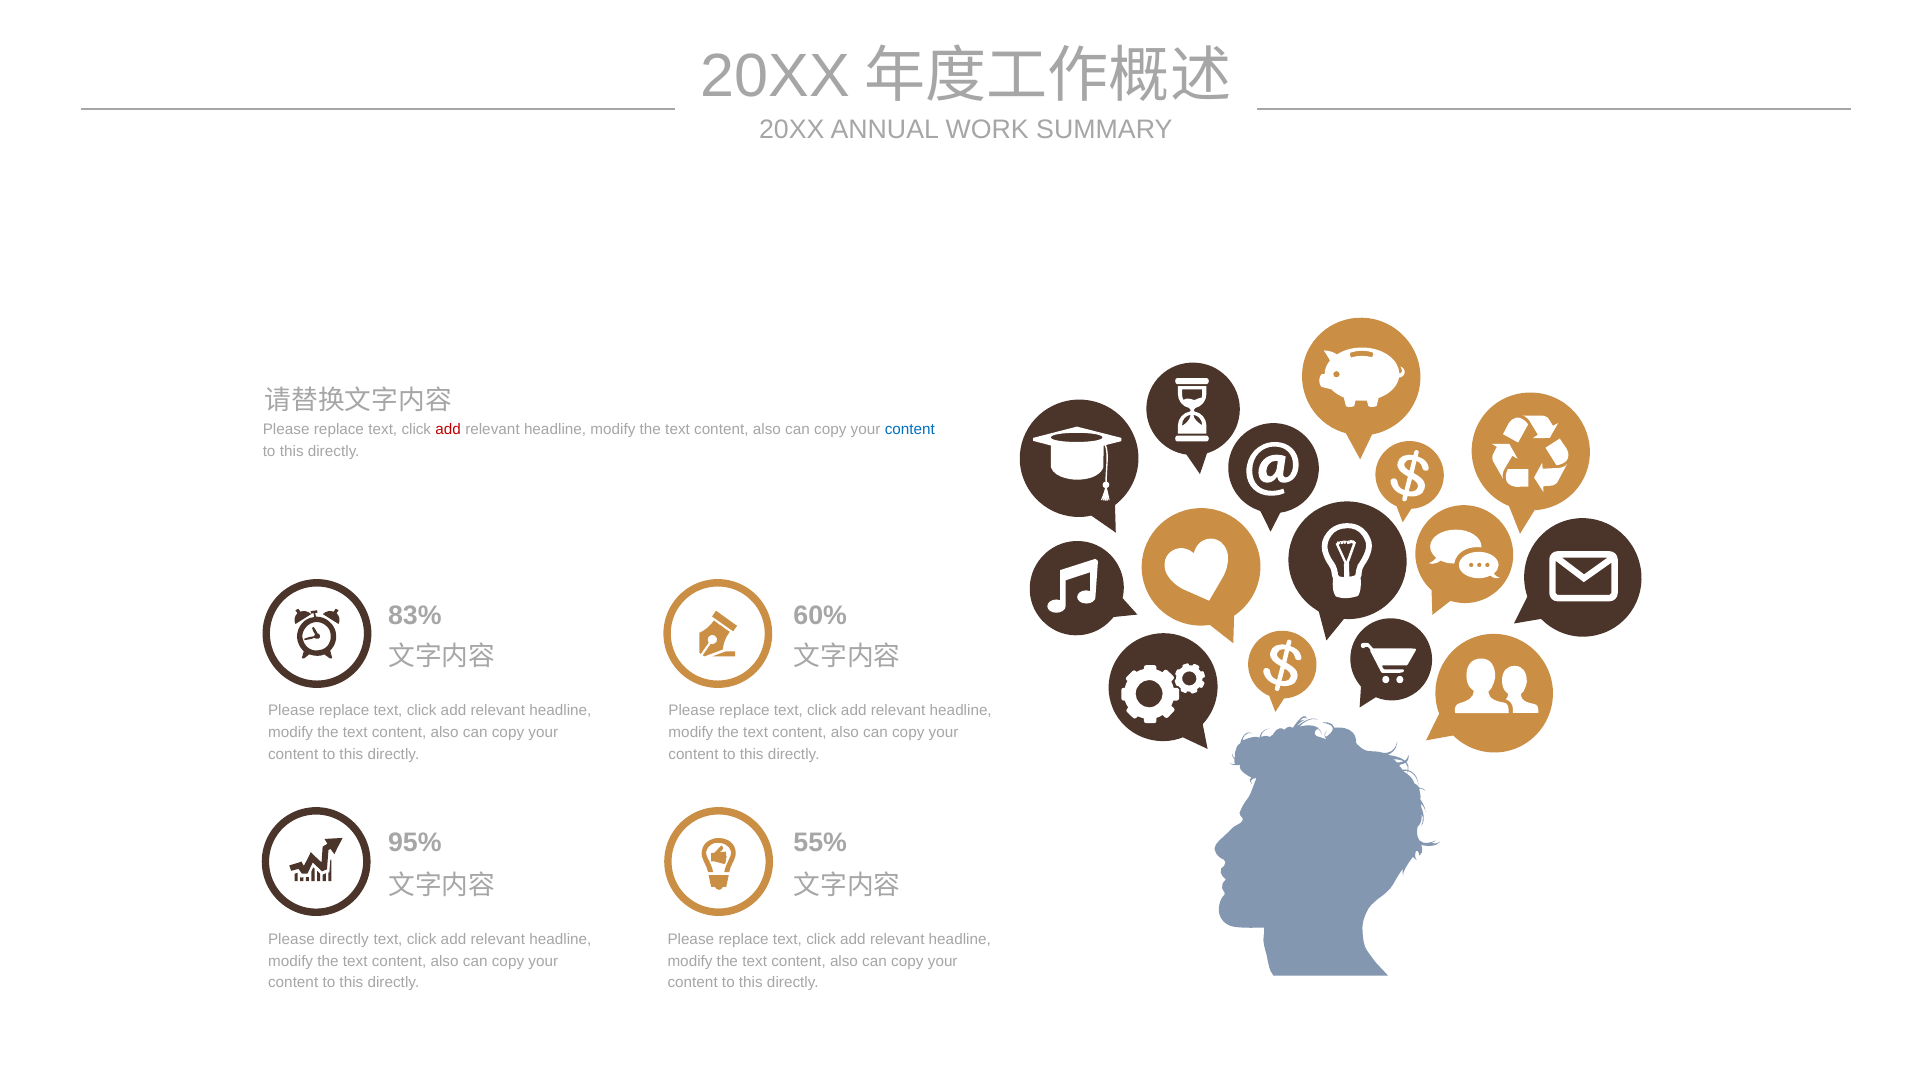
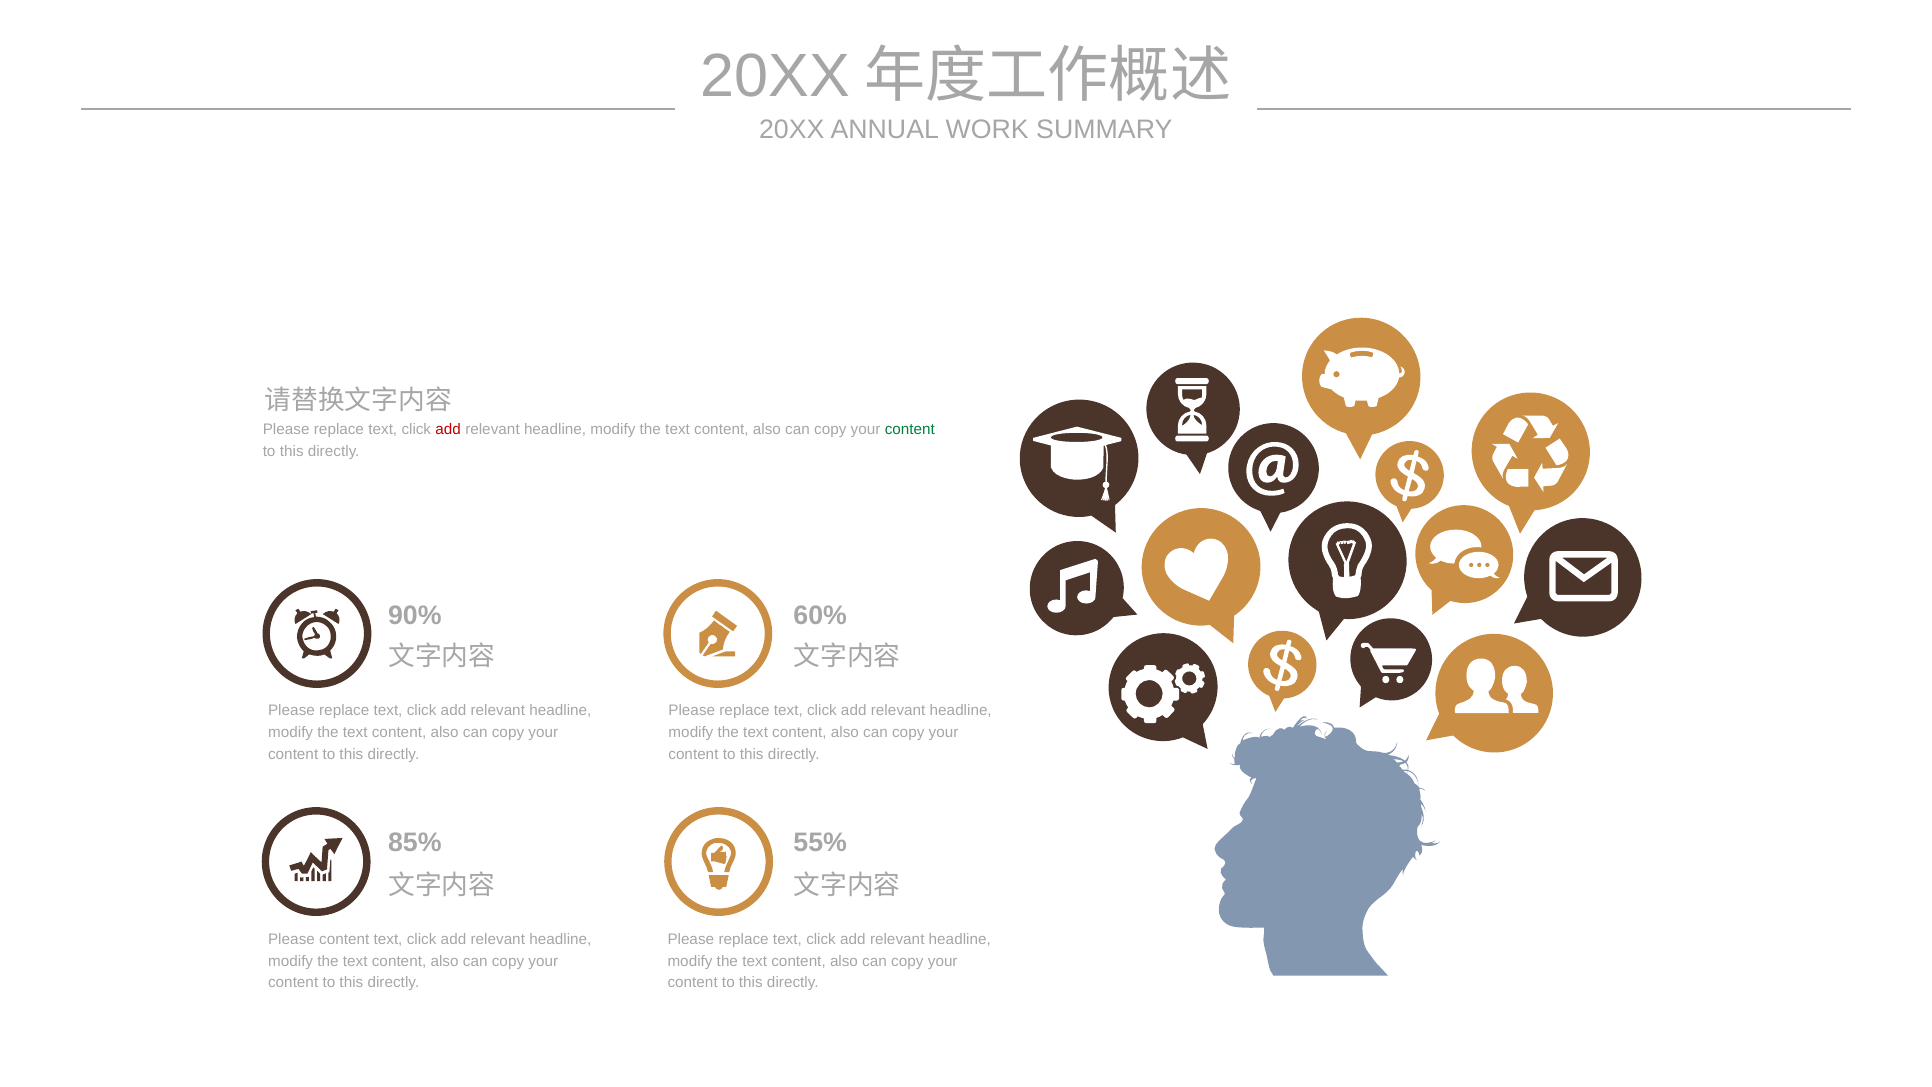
content at (910, 429) colour: blue -> green
83%: 83% -> 90%
95%: 95% -> 85%
Please directly: directly -> content
